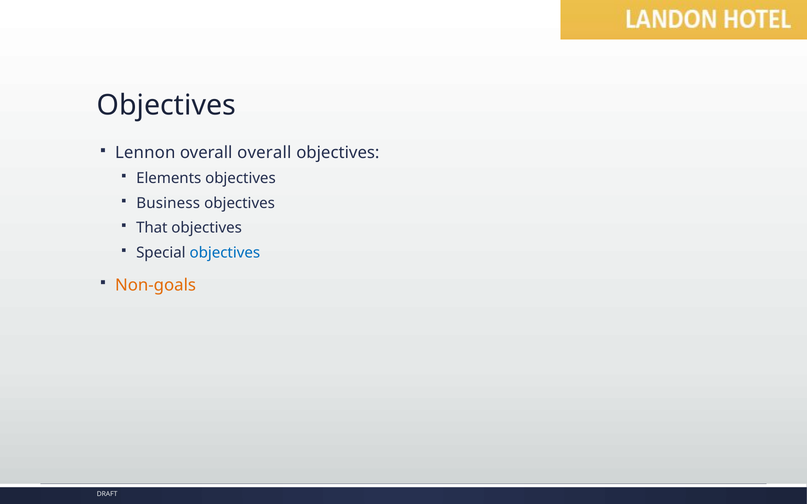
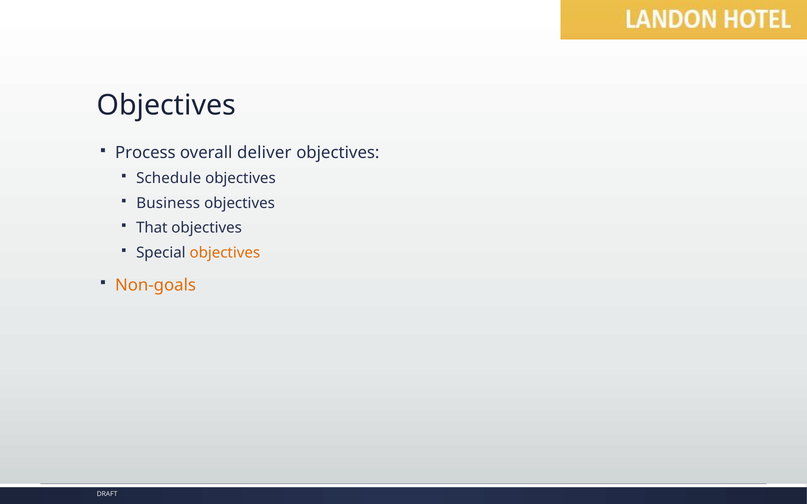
Lennon: Lennon -> Process
overall overall: overall -> deliver
Elements: Elements -> Schedule
objectives at (225, 253) colour: blue -> orange
